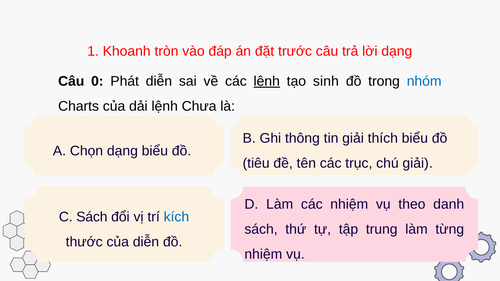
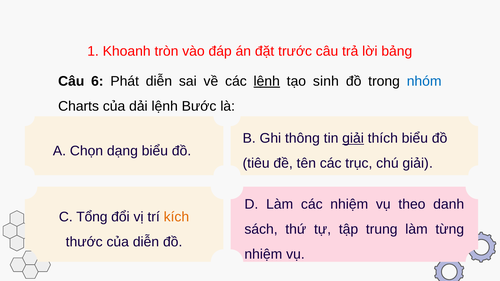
lời dạng: dạng -> bảng
0: 0 -> 6
Chưa: Chưa -> Bước
giải at (353, 139) underline: none -> present
C Sách: Sách -> Tổng
kích colour: blue -> orange
